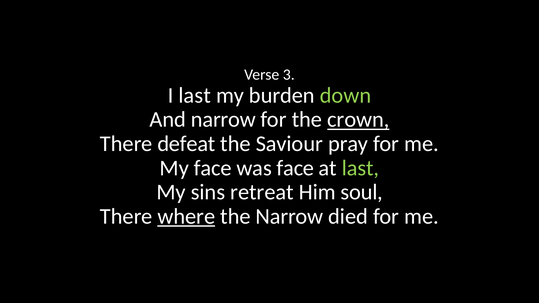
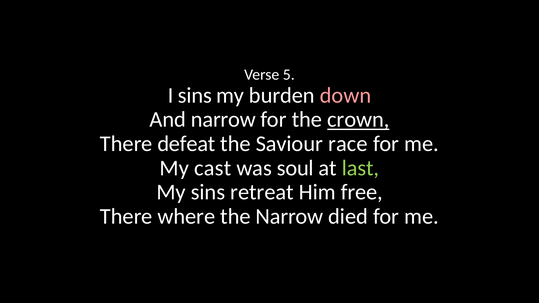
3: 3 -> 5
I last: last -> sins
down colour: light green -> pink
pray: pray -> race
My face: face -> cast
was face: face -> soul
soul: soul -> free
where underline: present -> none
